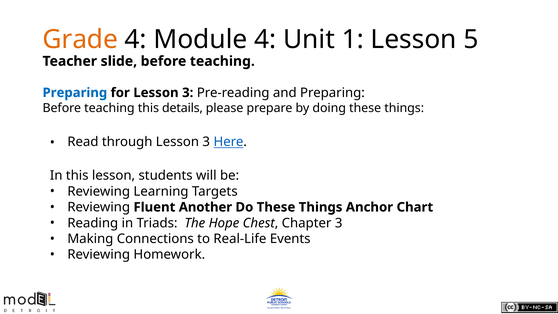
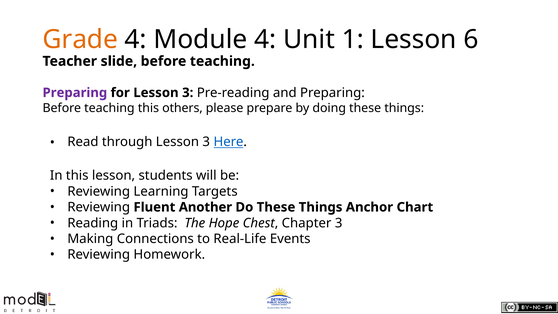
5: 5 -> 6
Preparing at (75, 93) colour: blue -> purple
details: details -> others
